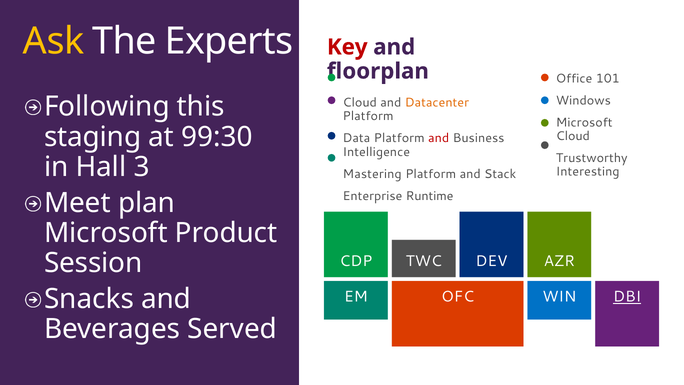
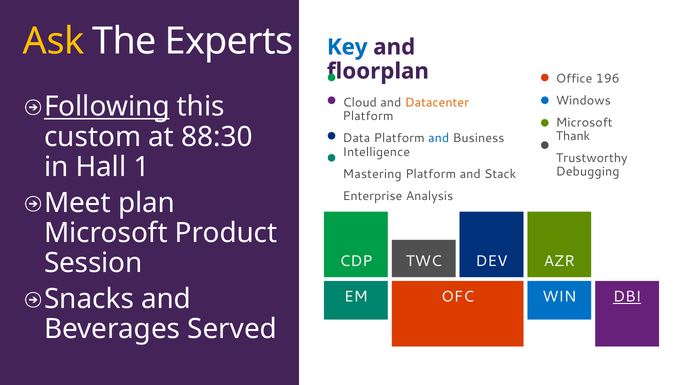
Key colour: red -> blue
101: 101 -> 196
Following underline: none -> present
staging: staging -> custom
99:30: 99:30 -> 88:30
Cloud at (573, 136): Cloud -> Thank
and at (439, 138) colour: red -> blue
3: 3 -> 1
Interesting: Interesting -> Debugging
Runtime: Runtime -> Analysis
